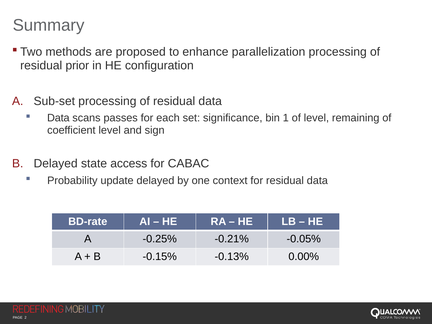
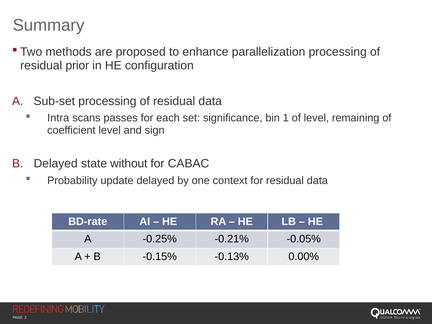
Data at (58, 118): Data -> Intra
access: access -> without
